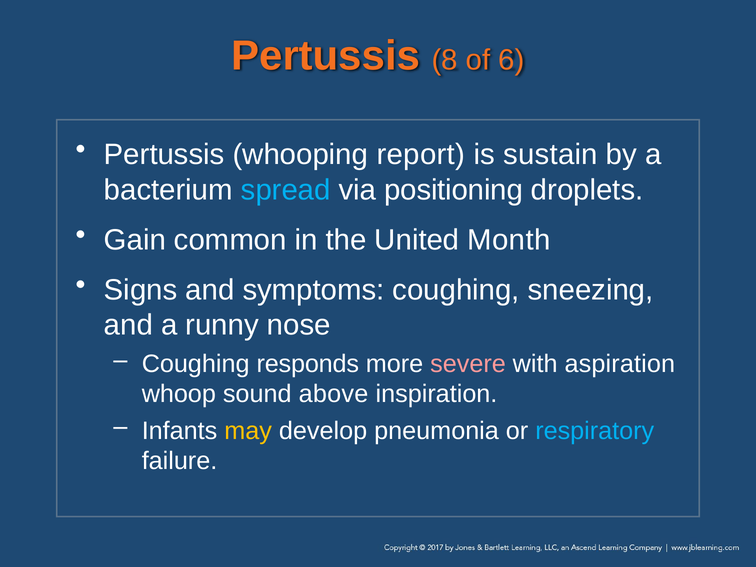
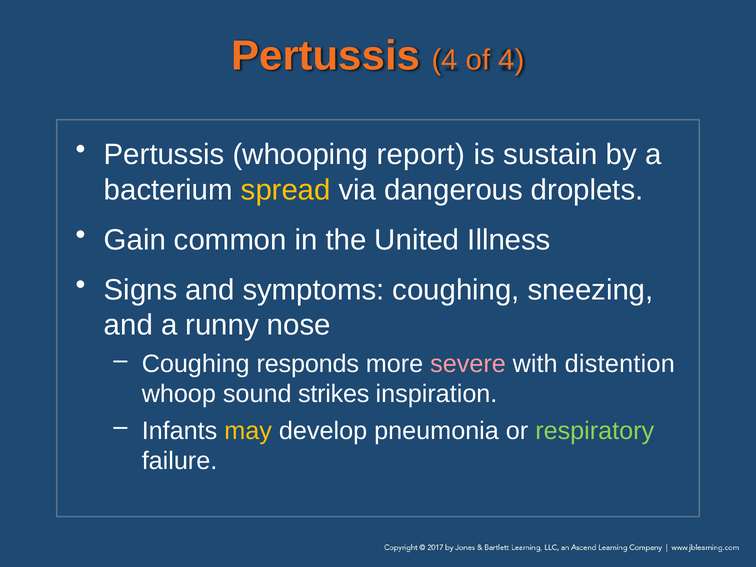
Pertussis 8: 8 -> 4
of 6: 6 -> 4
spread colour: light blue -> yellow
positioning: positioning -> dangerous
Month: Month -> Illness
aspiration: aspiration -> distention
above: above -> strikes
respiratory colour: light blue -> light green
